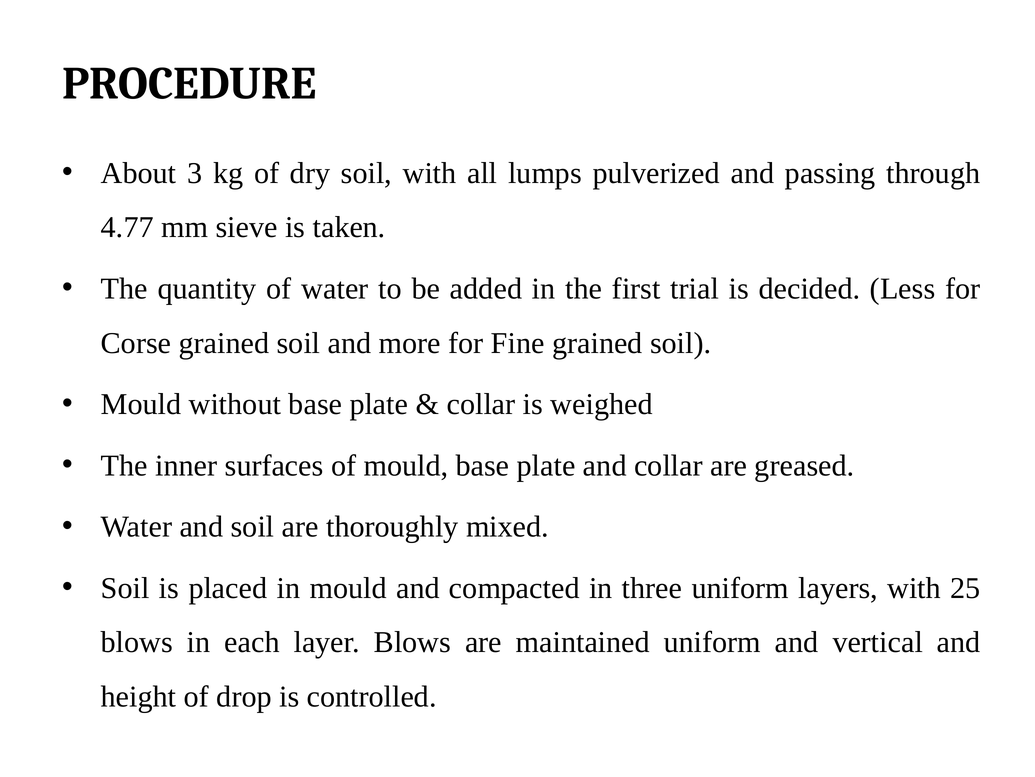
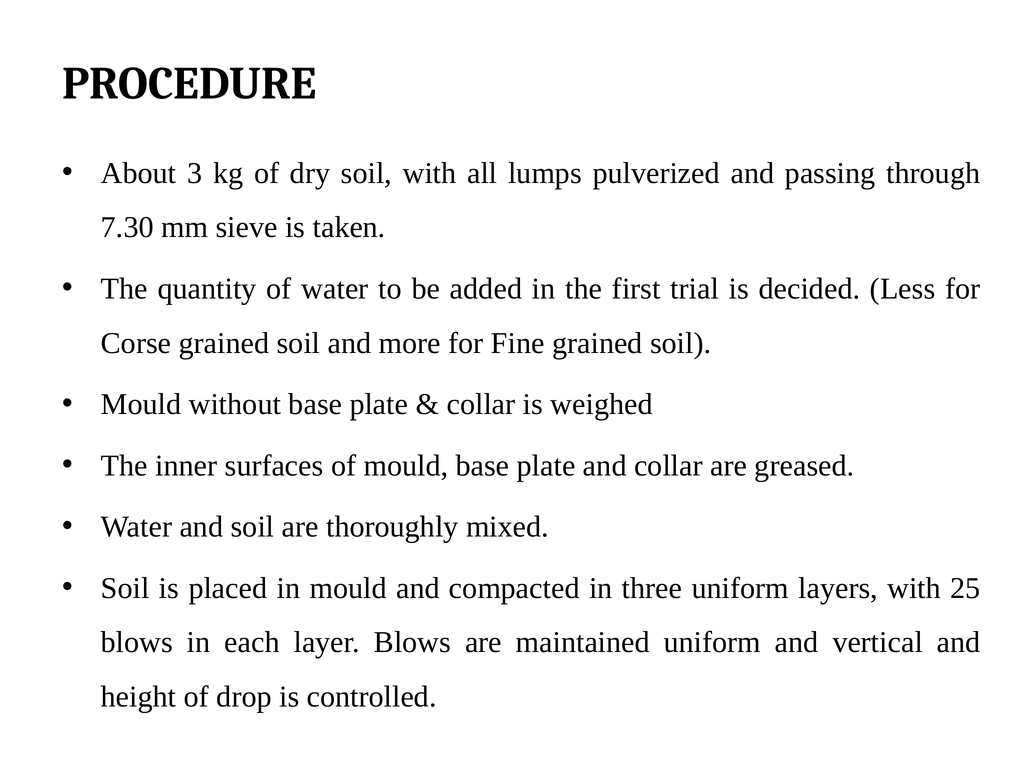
4.77: 4.77 -> 7.30
